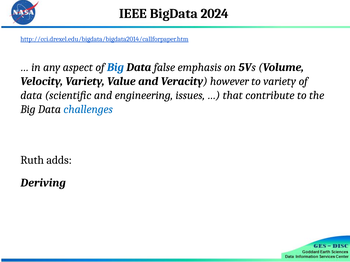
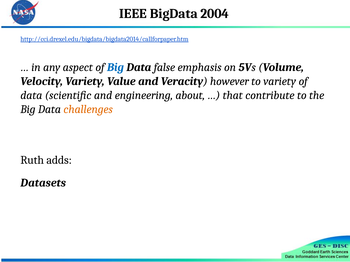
2024: 2024 -> 2004
issues: issues -> about
challenges colour: blue -> orange
Deriving: Deriving -> Datasets
